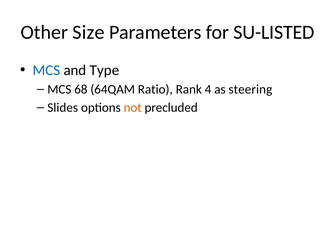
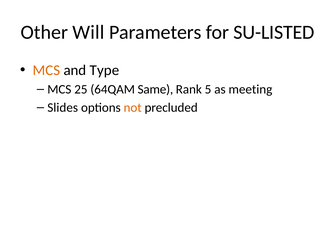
Size: Size -> Will
MCS at (46, 70) colour: blue -> orange
68: 68 -> 25
Ratio: Ratio -> Same
4: 4 -> 5
steering: steering -> meeting
